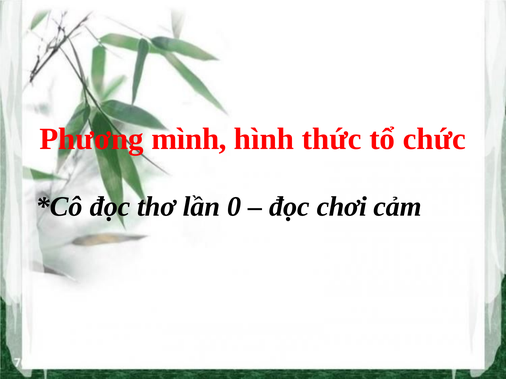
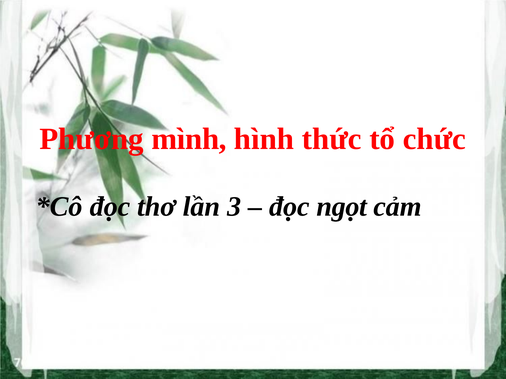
0: 0 -> 3
chơi: chơi -> ngọt
